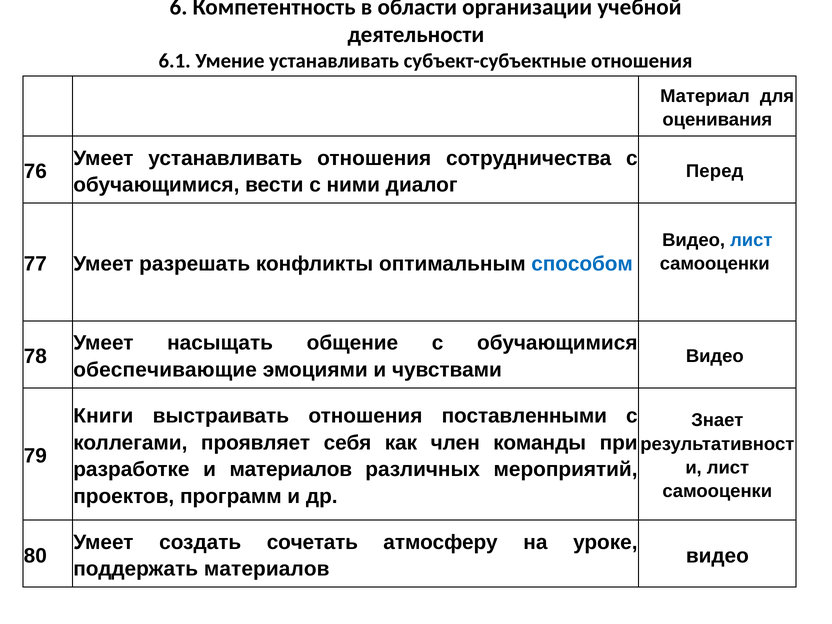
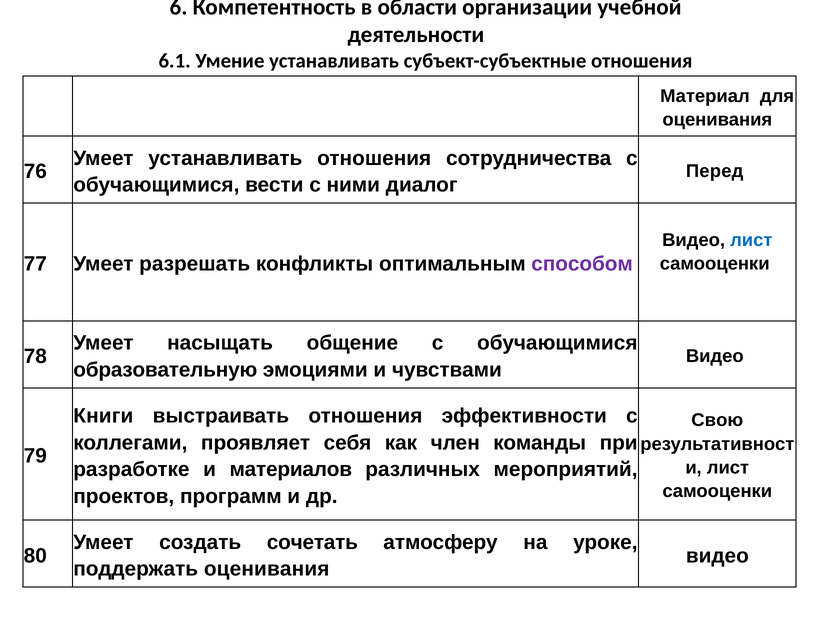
способом colour: blue -> purple
обеспечивающие: обеспечивающие -> образовательную
поставленными: поставленными -> эффективности
Знает: Знает -> Свою
поддержать материалов: материалов -> оценивания
